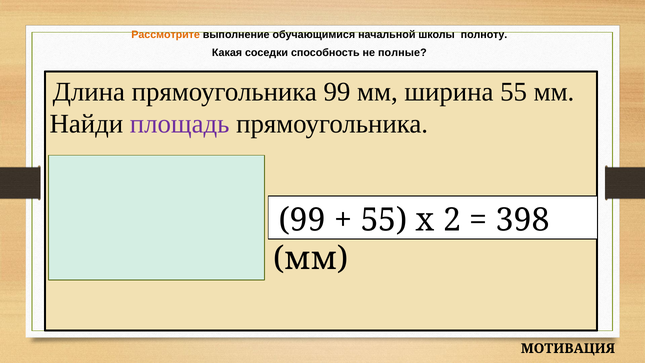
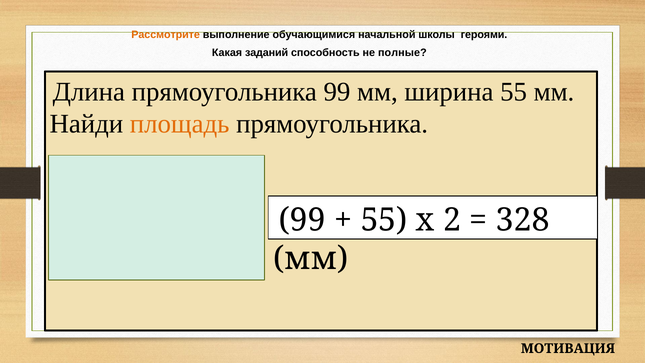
полноту: полноту -> героями
соседки: соседки -> заданий
площадь colour: purple -> orange
398: 398 -> 328
